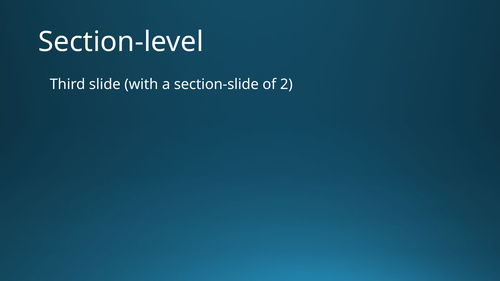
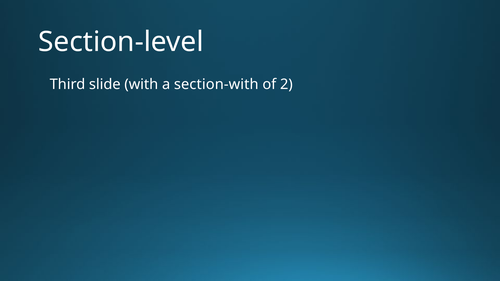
section-slide: section-slide -> section-with
